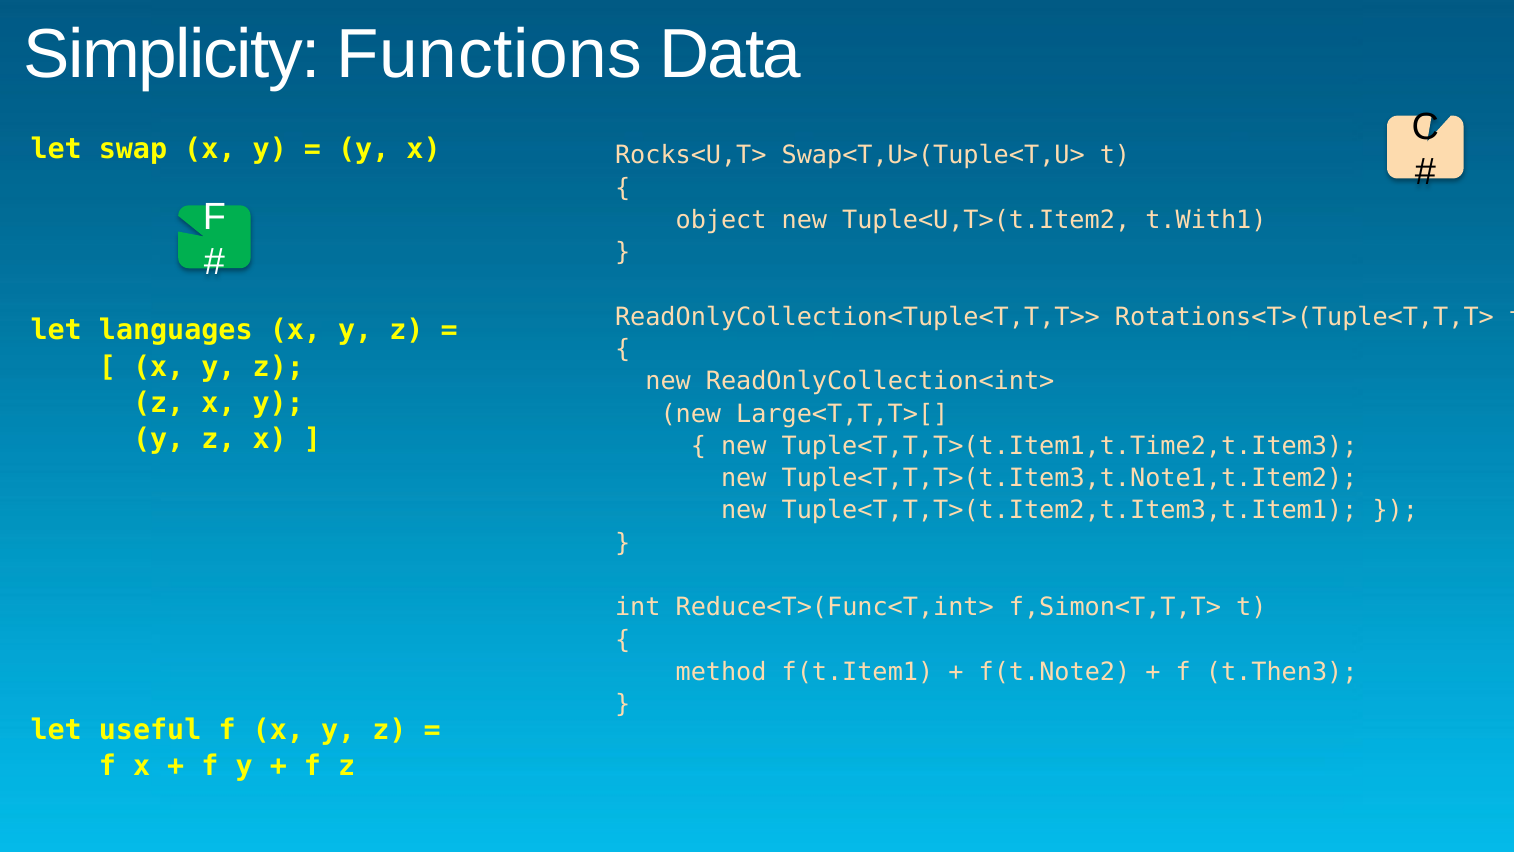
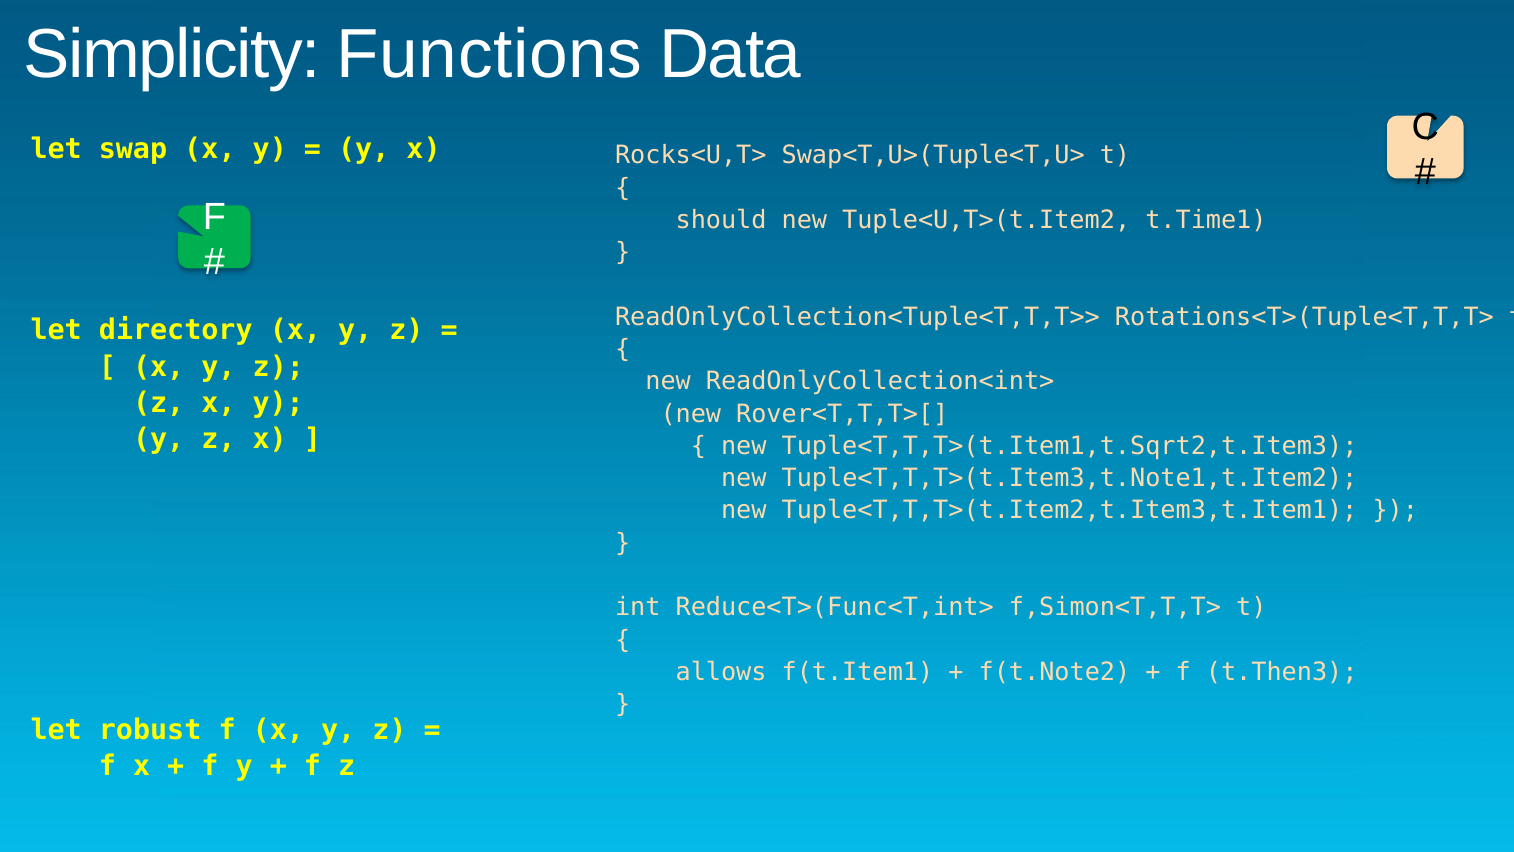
object: object -> should
t.With1: t.With1 -> t.Time1
languages: languages -> directory
Large<T,T,T>[: Large<T,T,T>[ -> Rover<T,T,T>[
Tuple<T,T,T>(t.Item1,t.Time2,t.Item3: Tuple<T,T,T>(t.Item1,t.Time2,t.Item3 -> Tuple<T,T,T>(t.Item1,t.Sqrt2,t.Item3
method: method -> allows
useful: useful -> robust
